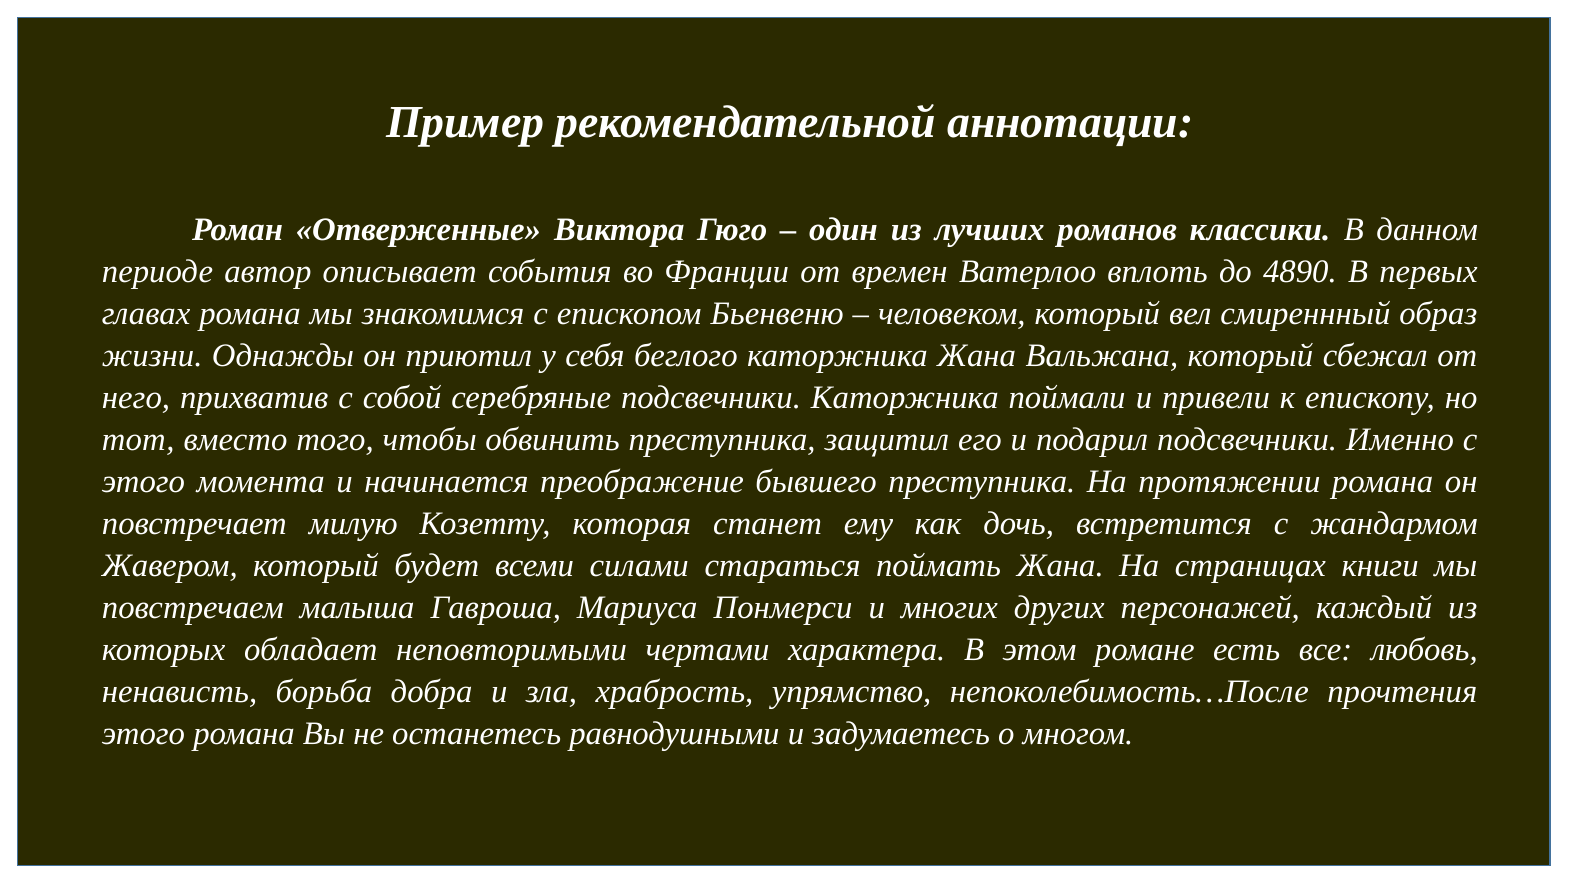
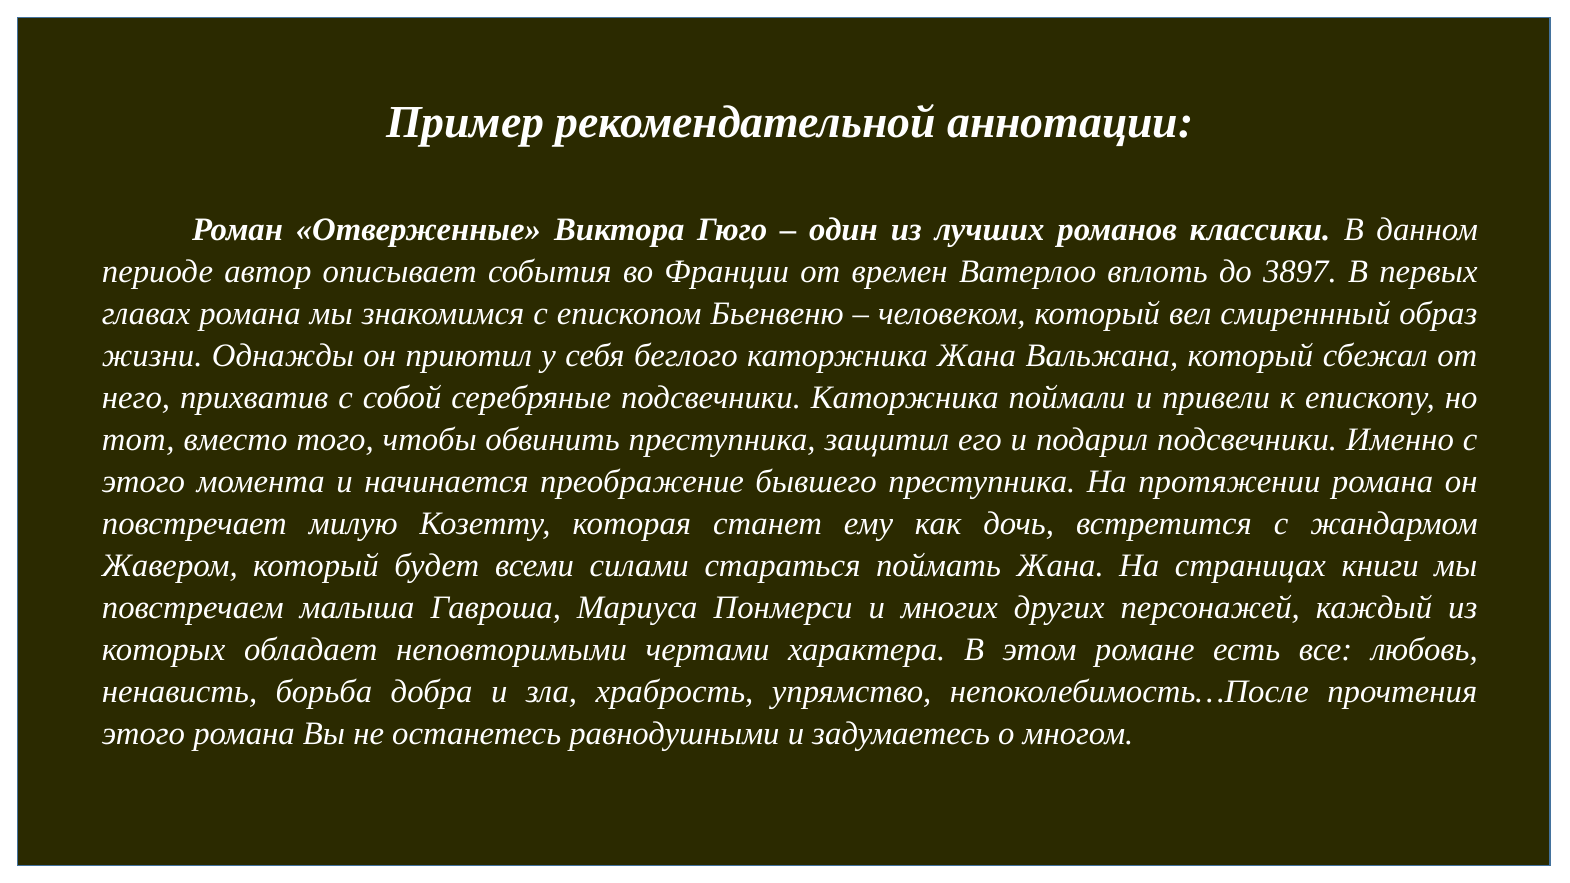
4890: 4890 -> 3897
